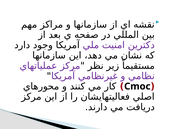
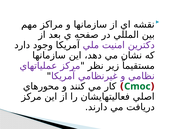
Cmoc colour: black -> green
